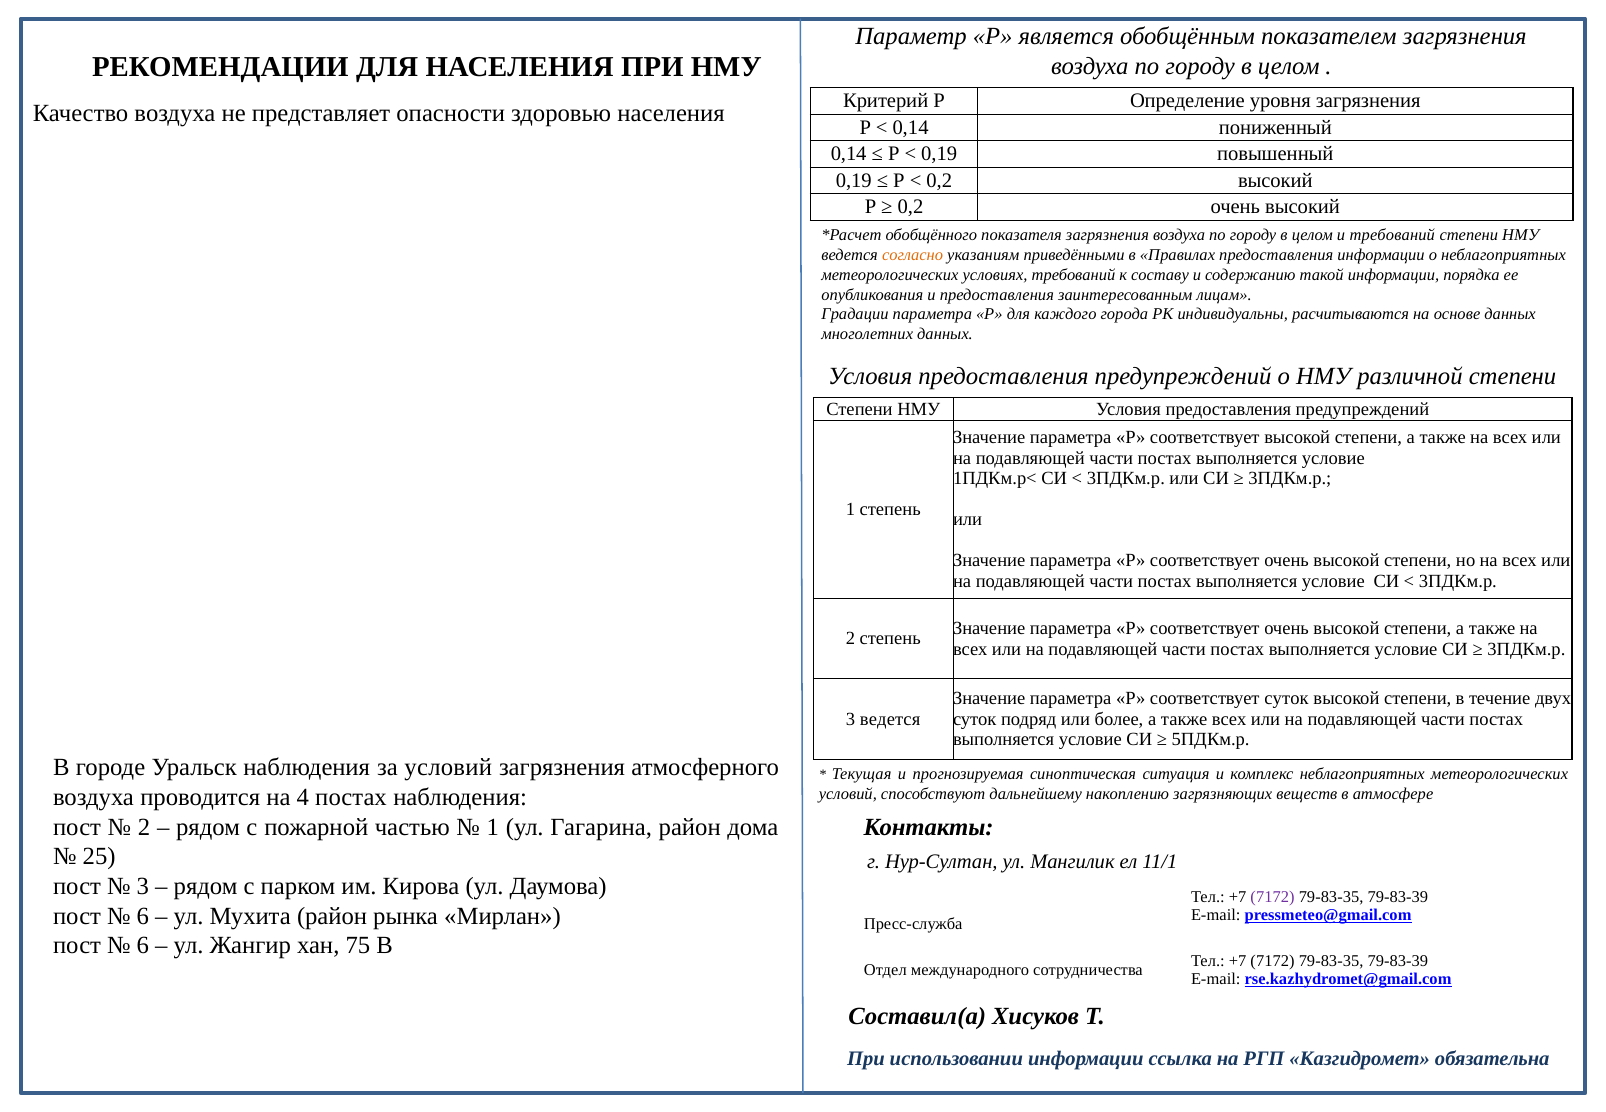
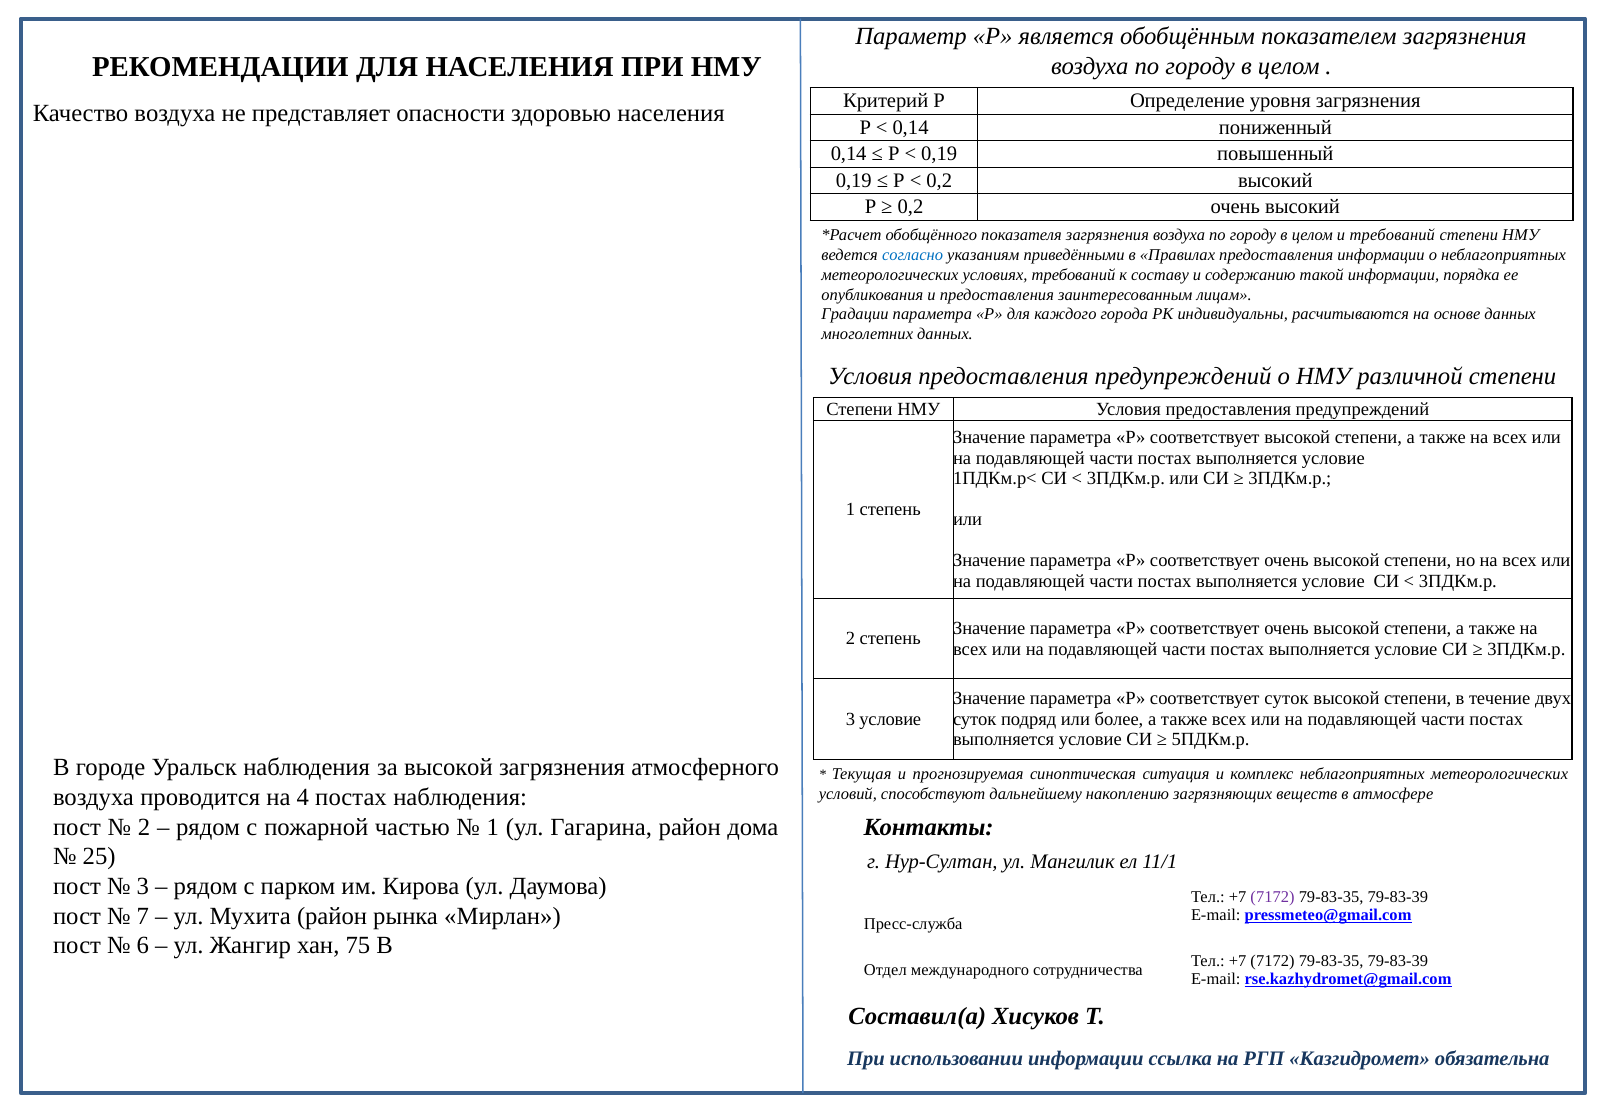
согласно colour: orange -> blue
3 ведется: ведется -> условие
за условий: условий -> высокой
6 at (143, 916): 6 -> 7
